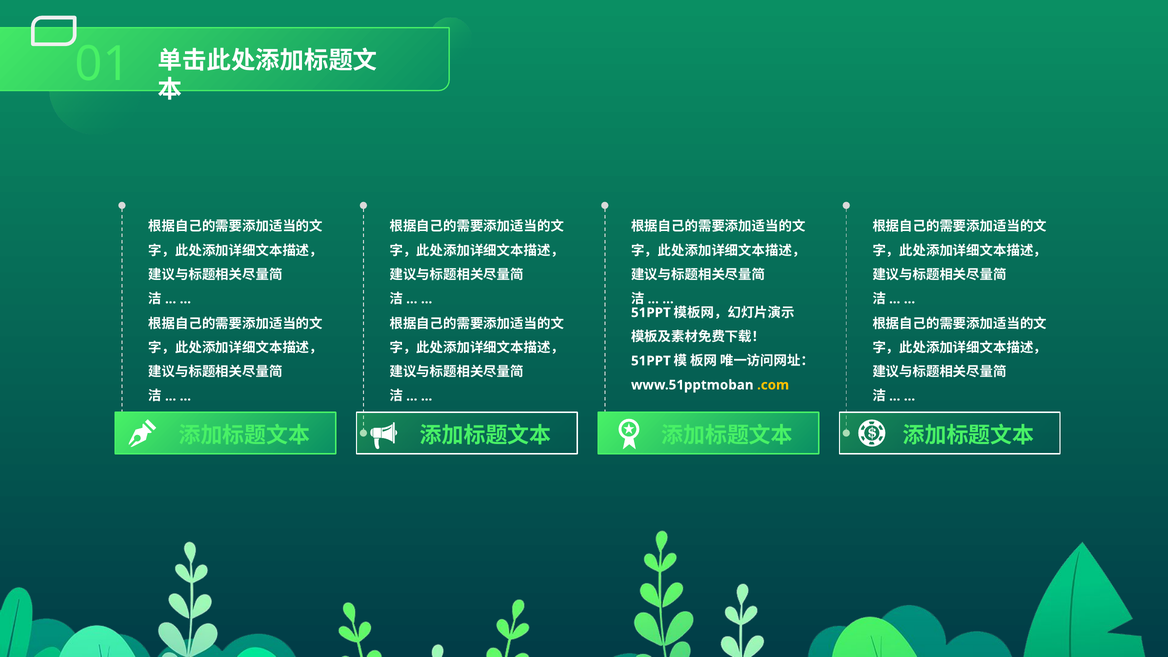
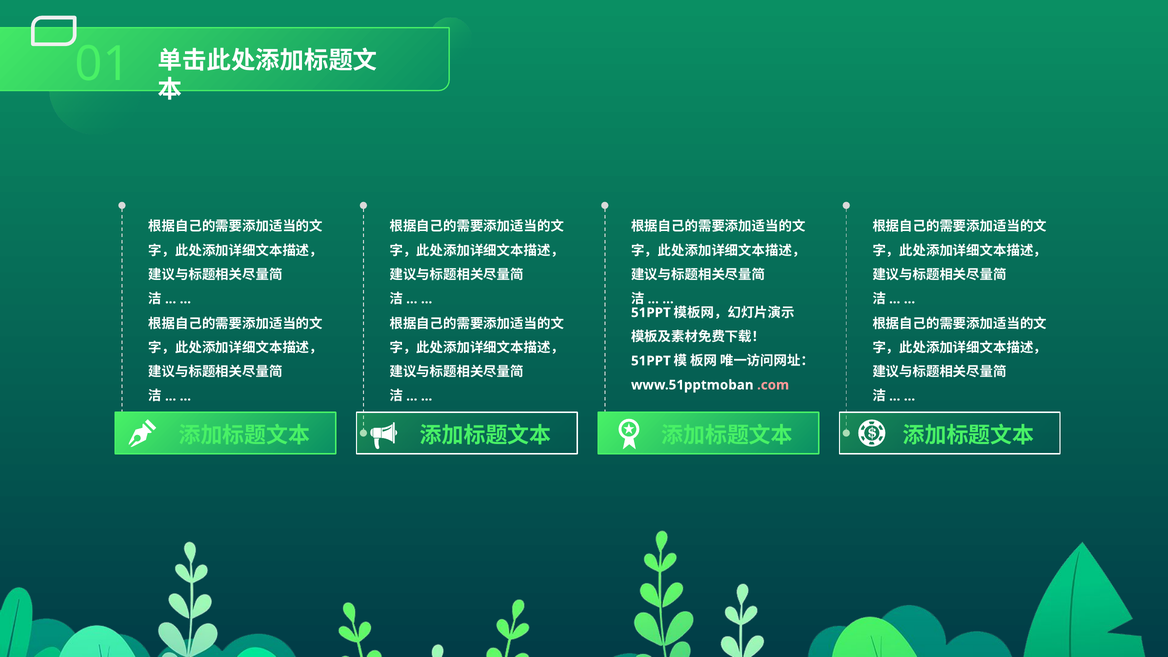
.com colour: yellow -> pink
